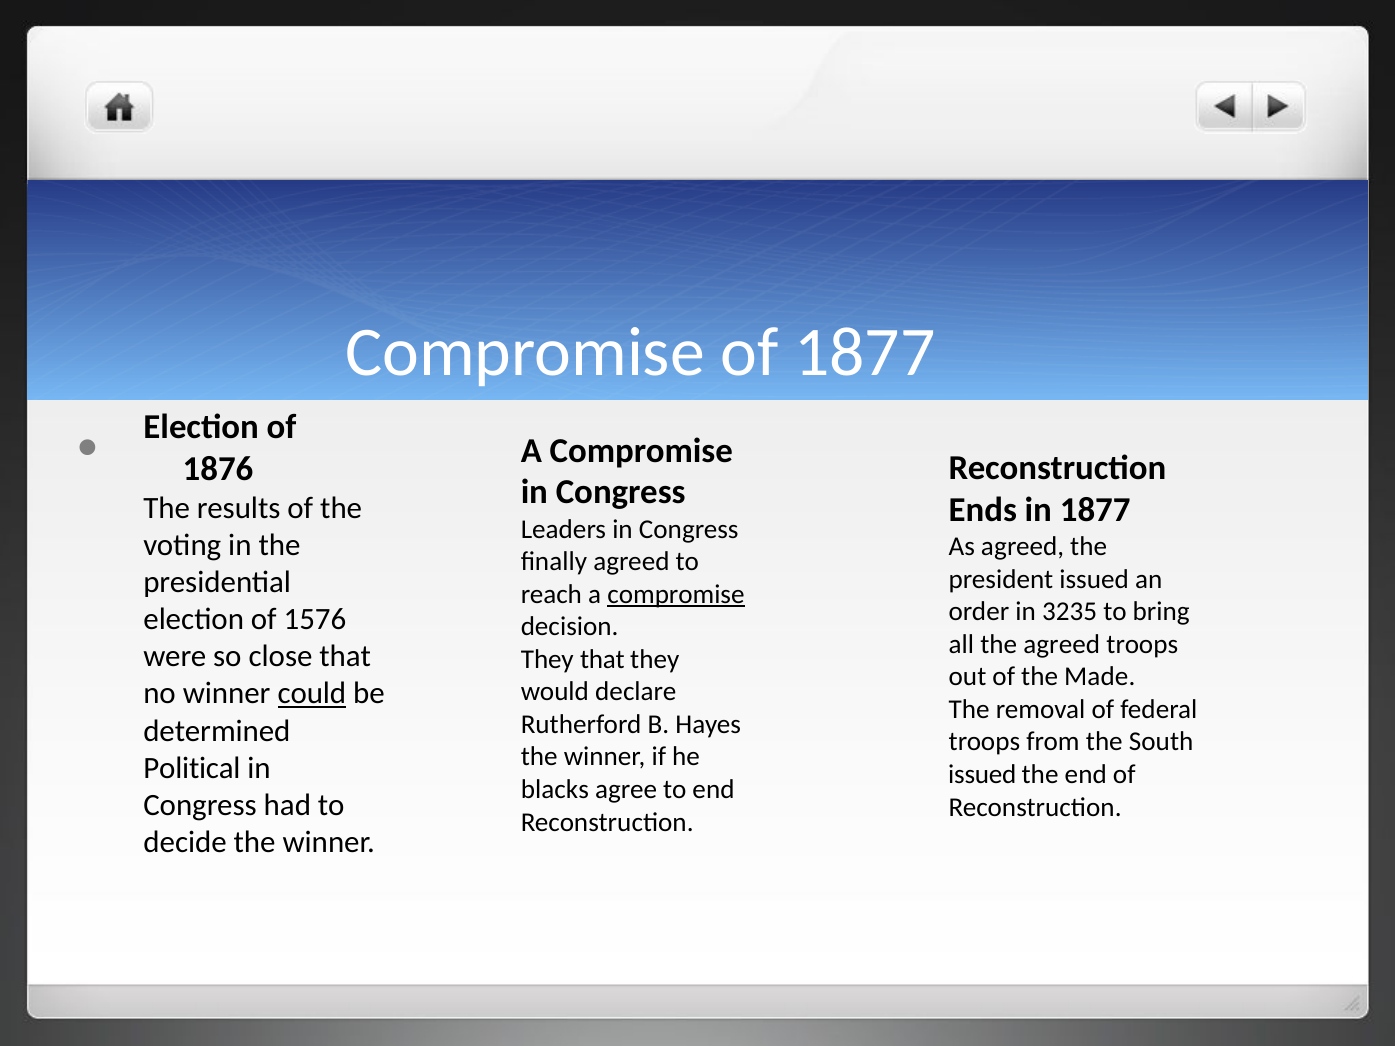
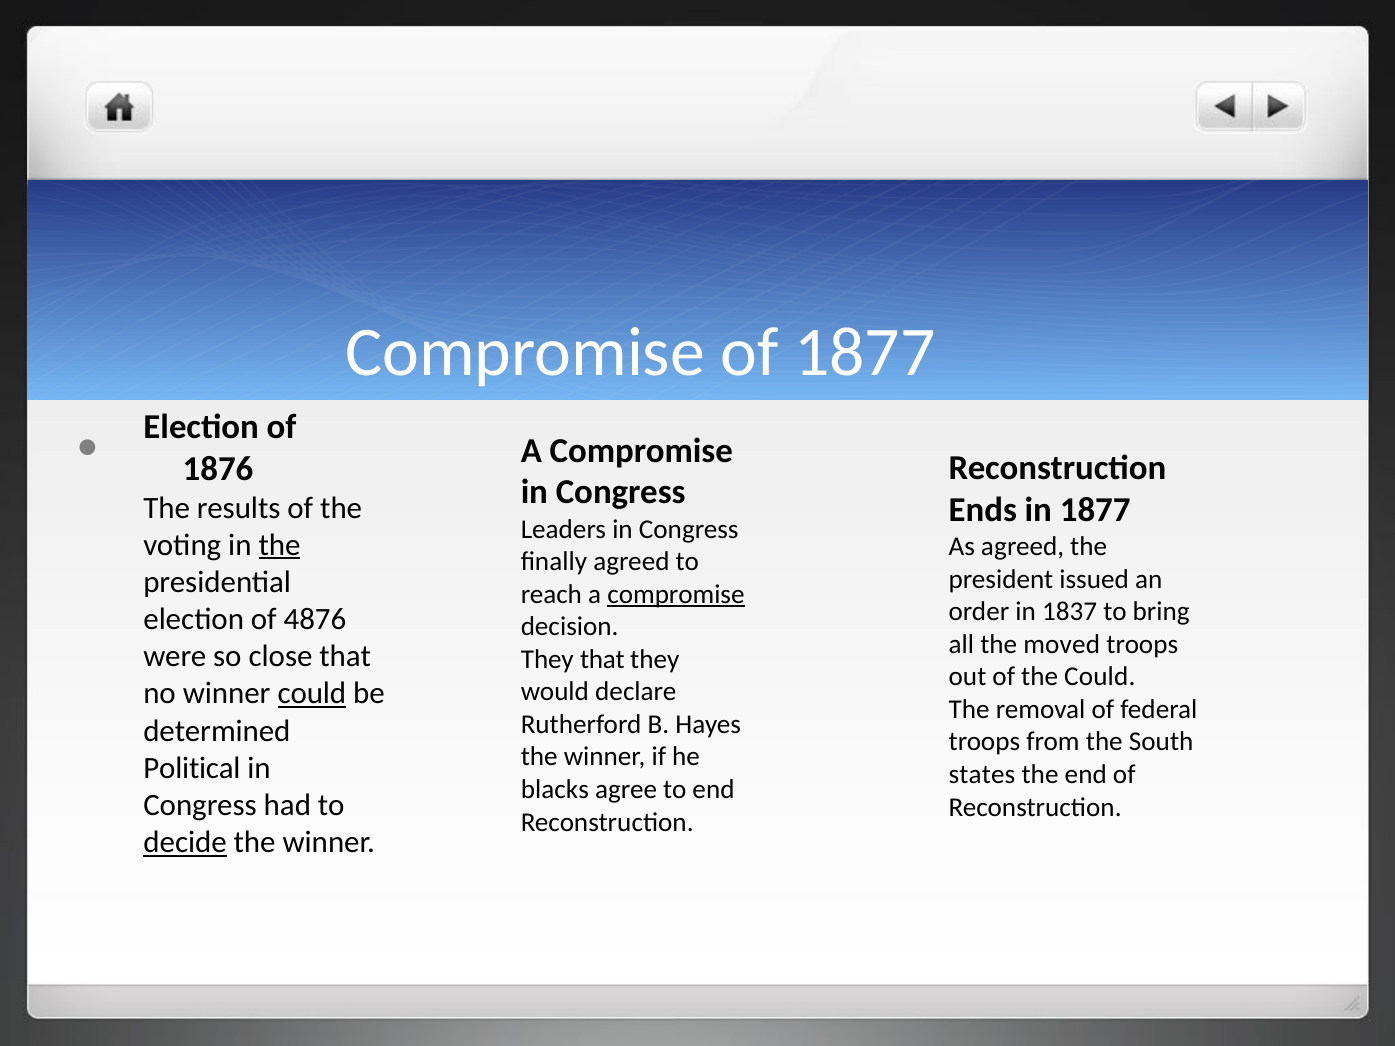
the at (280, 545) underline: none -> present
3235: 3235 -> 1837
1576: 1576 -> 4876
the agreed: agreed -> moved
the Made: Made -> Could
issued at (982, 775): issued -> states
decide underline: none -> present
